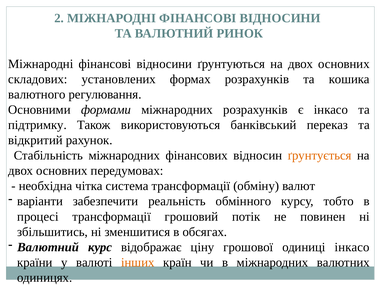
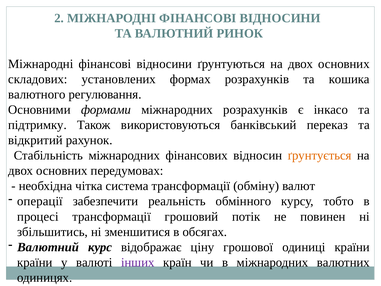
варіанти: варіанти -> операції
одиниці інкасо: інкасо -> країни
інших colour: orange -> purple
